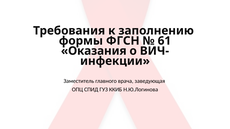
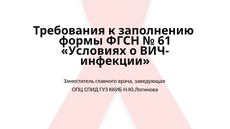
Оказания: Оказания -> Условиях
